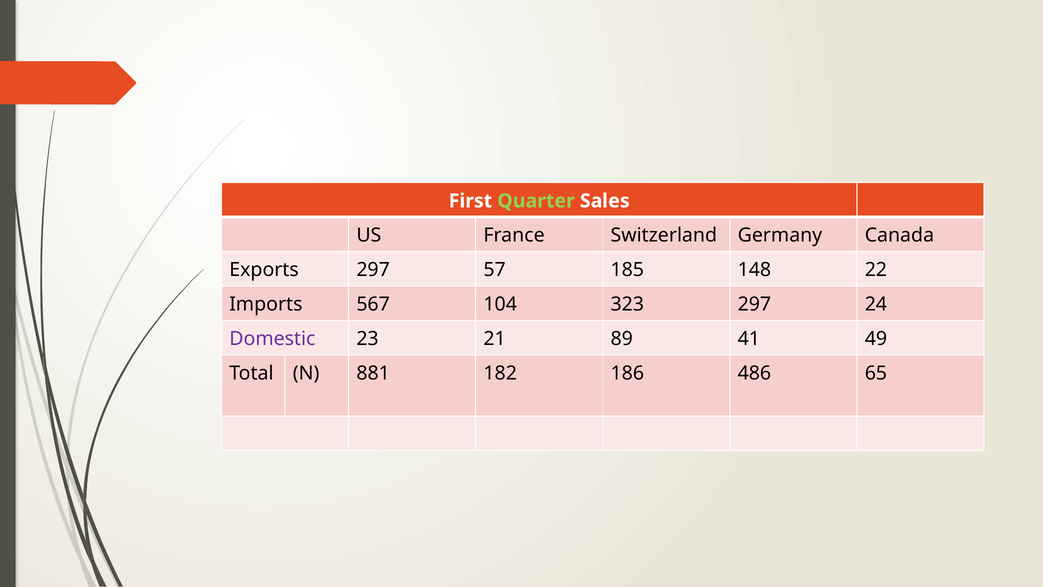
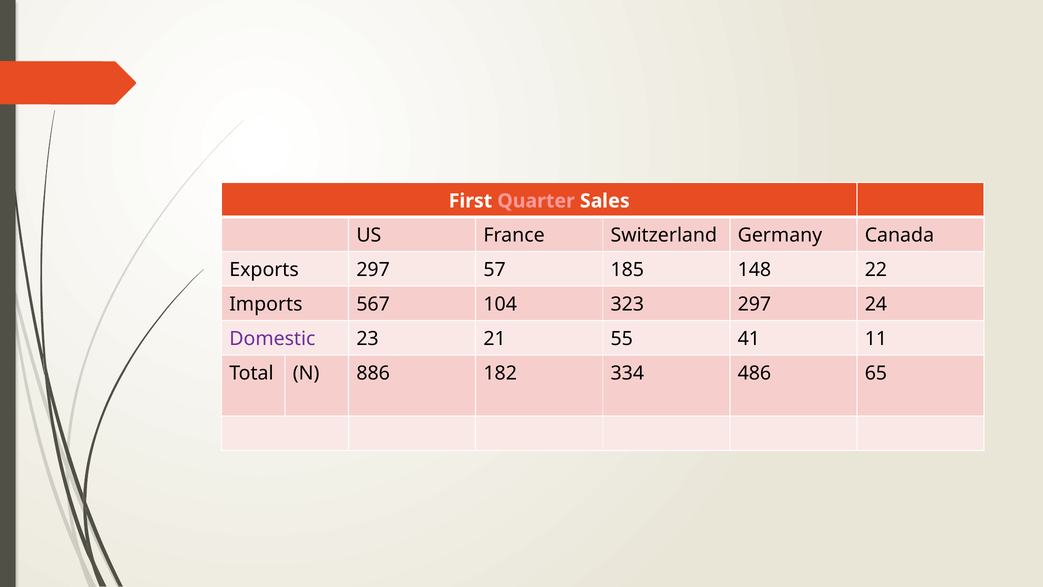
Quarter colour: light green -> pink
89: 89 -> 55
49: 49 -> 11
881: 881 -> 886
186: 186 -> 334
